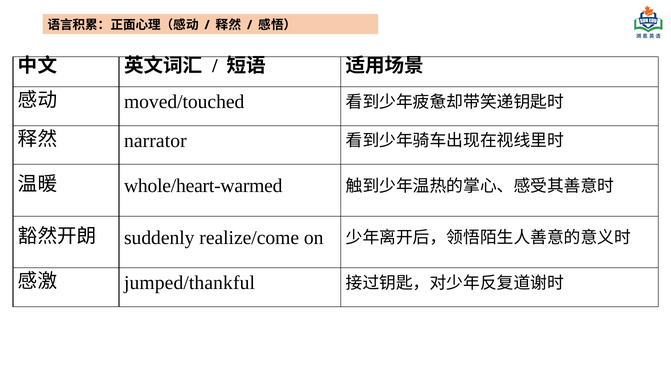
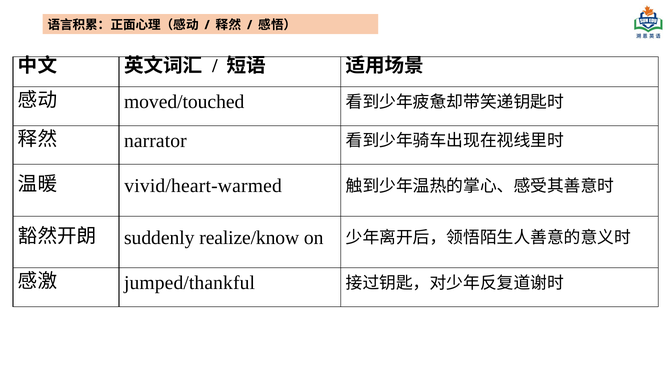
whole/heart-warmed: whole/heart-warmed -> vivid/heart-warmed
realize/come: realize/come -> realize/know
